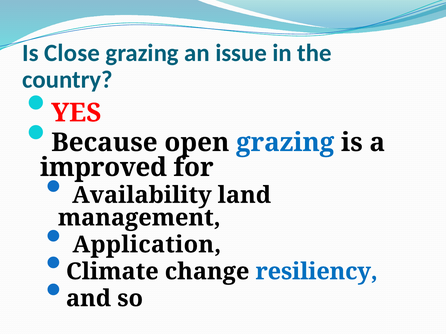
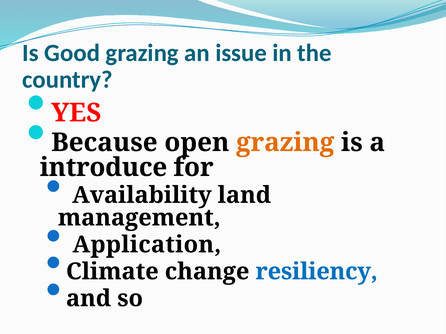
Close: Close -> Good
grazing at (285, 143) colour: blue -> orange
improved: improved -> introduce
